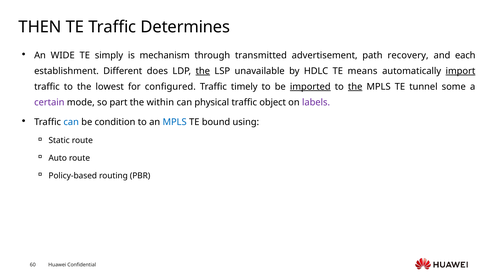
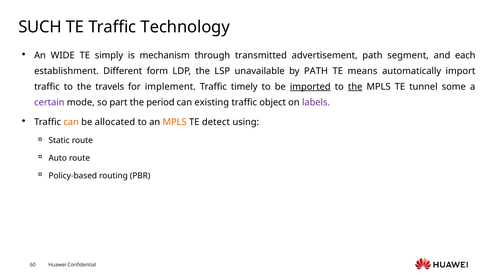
THEN: THEN -> SUCH
Determines: Determines -> Technology
recovery: recovery -> segment
does: does -> form
the at (203, 71) underline: present -> none
by HDLC: HDLC -> PATH
import underline: present -> none
lowest: lowest -> travels
configured: configured -> implement
within: within -> period
physical: physical -> existing
can at (71, 122) colour: blue -> orange
condition: condition -> allocated
MPLS at (175, 122) colour: blue -> orange
bound: bound -> detect
